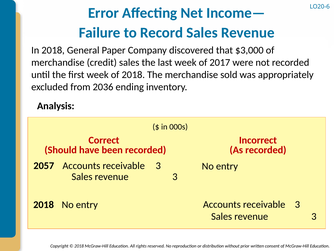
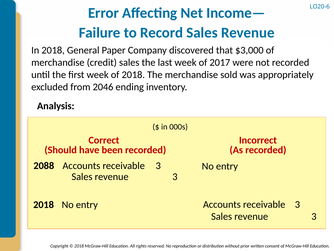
2036: 2036 -> 2046
2057: 2057 -> 2088
